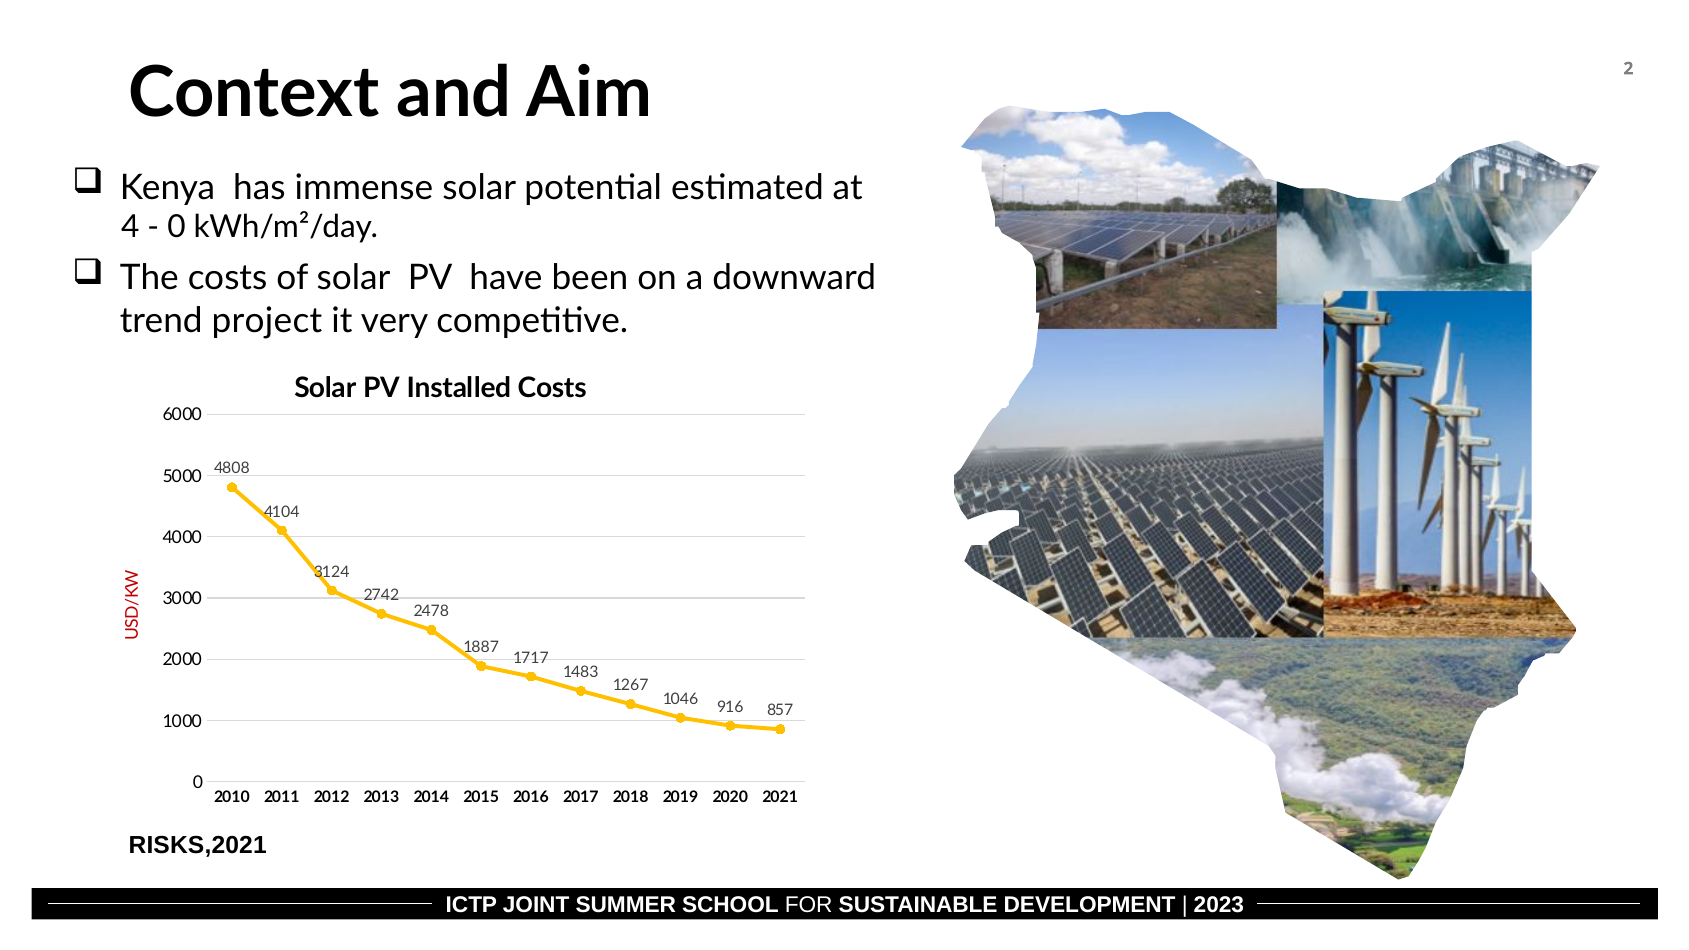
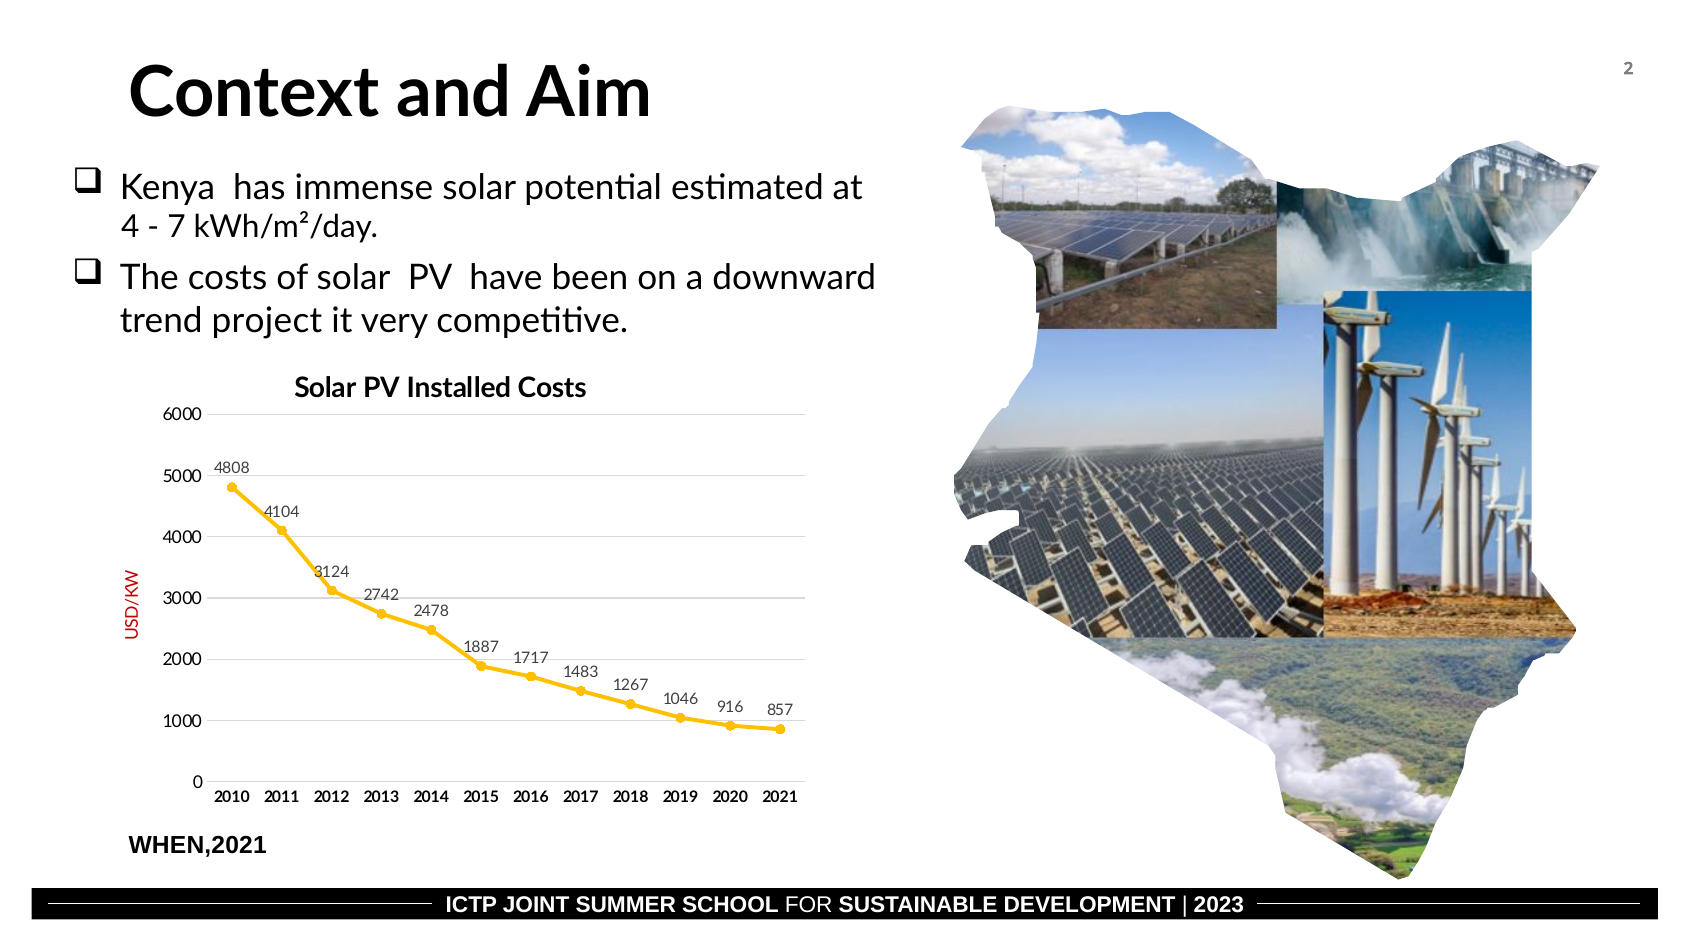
0 at (176, 227): 0 -> 7
RISKS,2021: RISKS,2021 -> WHEN,2021
